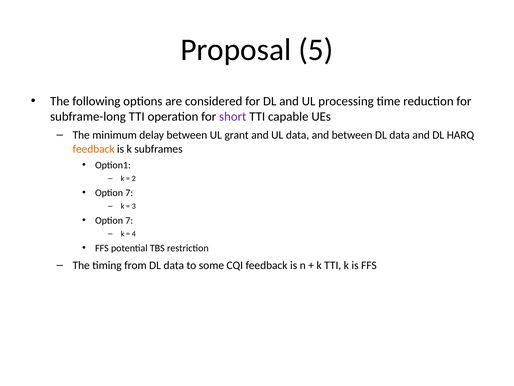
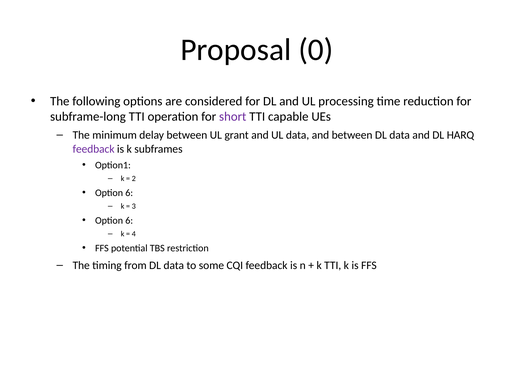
5: 5 -> 0
feedback at (94, 149) colour: orange -> purple
7 at (129, 193): 7 -> 6
7 at (129, 220): 7 -> 6
